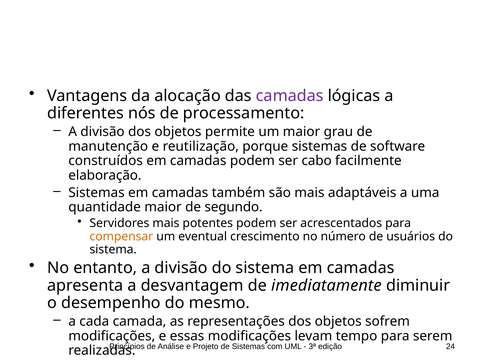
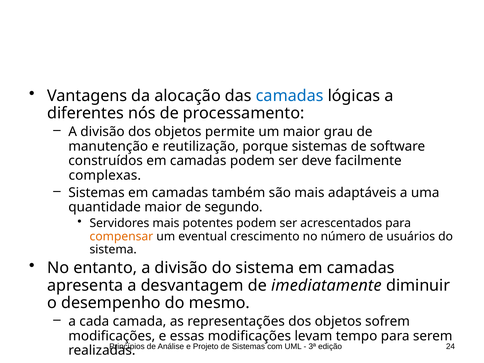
camadas at (290, 96) colour: purple -> blue
cabo: cabo -> deve
elaboração: elaboração -> complexas
